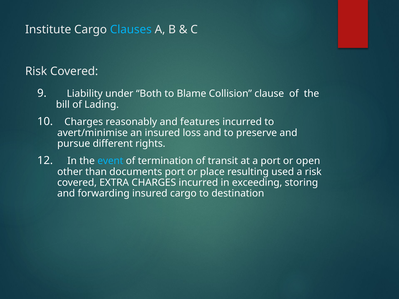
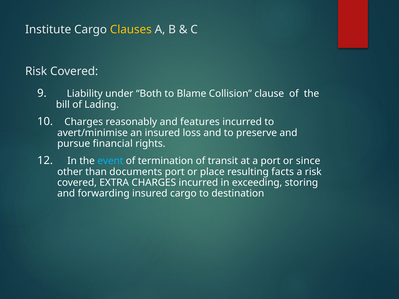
Clauses colour: light blue -> yellow
different: different -> financial
open: open -> since
used: used -> facts
